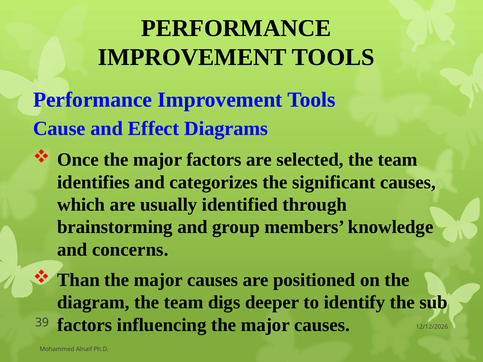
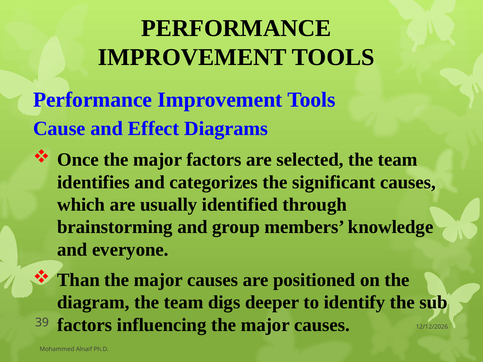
concerns: concerns -> everyone
